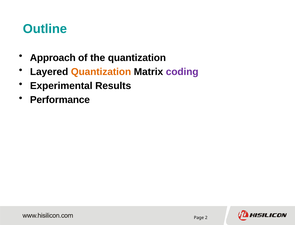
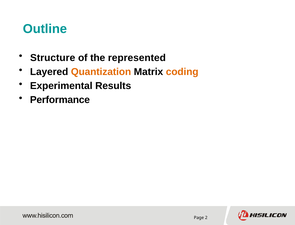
Approach: Approach -> Structure
the quantization: quantization -> represented
coding colour: purple -> orange
